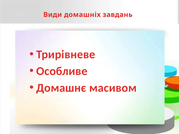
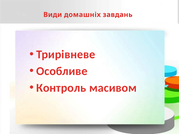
Домашнє: Домашнє -> Контроль
